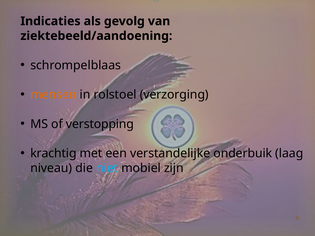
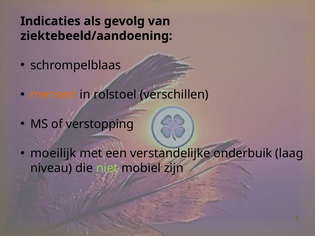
verzorging: verzorging -> verschillen
krachtig: krachtig -> moeilijk
niet colour: light blue -> light green
